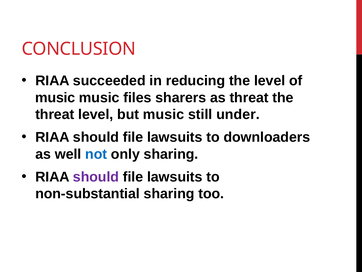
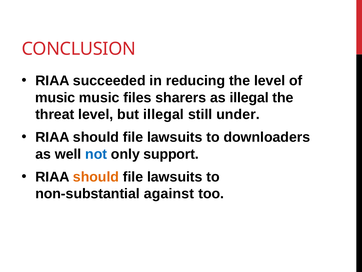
as threat: threat -> illegal
but music: music -> illegal
only sharing: sharing -> support
should at (96, 177) colour: purple -> orange
non-substantial sharing: sharing -> against
